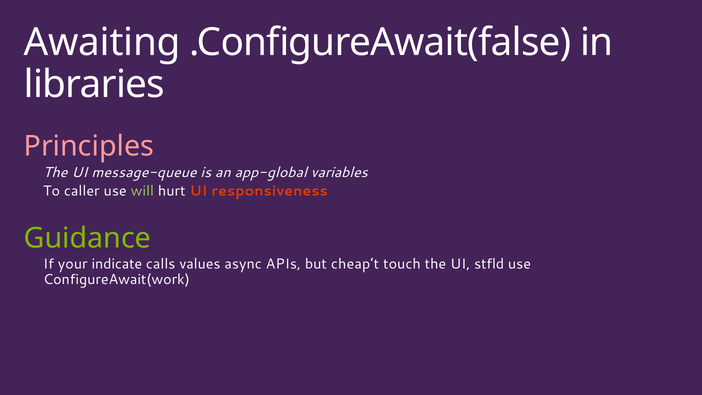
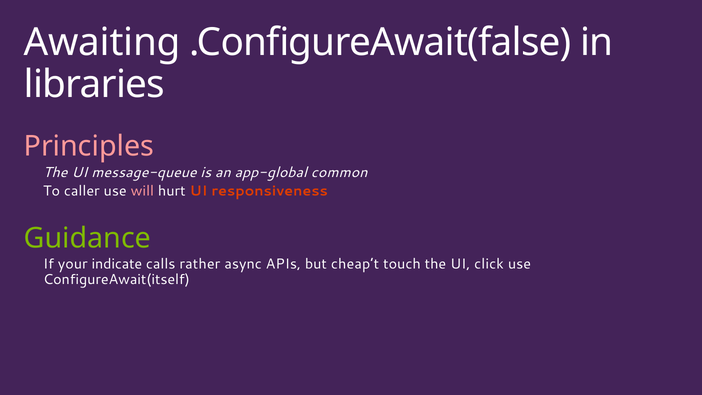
variables: variables -> common
will colour: light green -> pink
values: values -> rather
stfld: stfld -> click
ConfigureAwait(work: ConfigureAwait(work -> ConfigureAwait(itself
